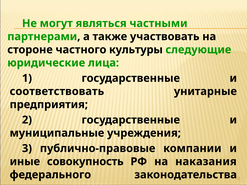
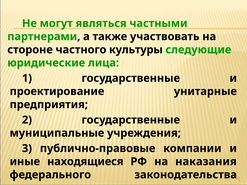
соответствовать: соответствовать -> проектирование
совокупность: совокупность -> находящиеся
